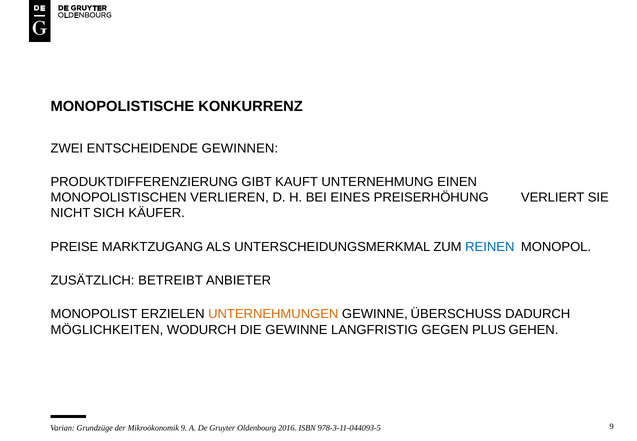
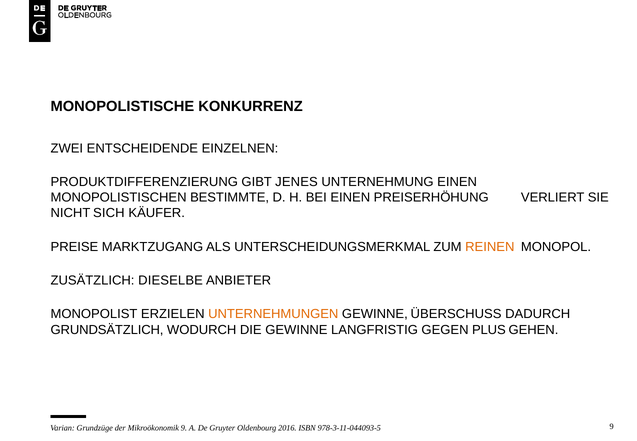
GEWINNEN: GEWINNEN -> EINZELNEN
KAUFT: KAUFT -> JENES
VERLIEREN: VERLIEREN -> BESTIMMTE
BEI EINES: EINES -> EINEN
REINEN colour: blue -> orange
BETREIBT: BETREIBT -> DIESELBE
MÖGLICHKEITEN: MÖGLICHKEITEN -> GRUNDSÄTZLICH
